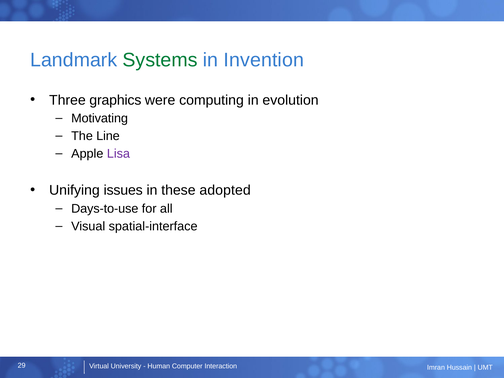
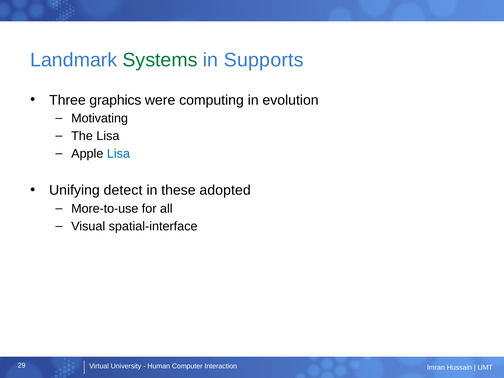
Invention: Invention -> Supports
The Line: Line -> Lisa
Lisa at (118, 154) colour: purple -> blue
issues: issues -> detect
Days-to-use: Days-to-use -> More-to-use
